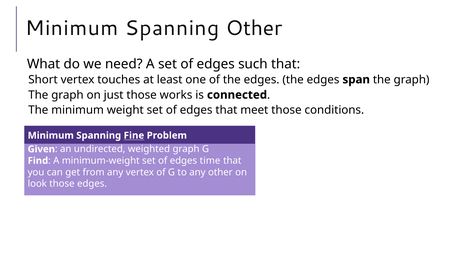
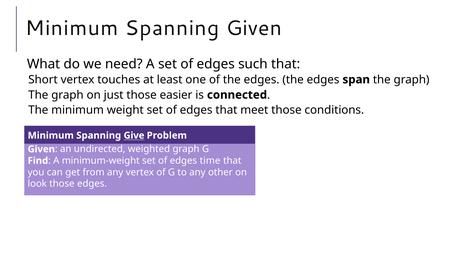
Spanning Other: Other -> Given
works: works -> easier
Fine: Fine -> Give
